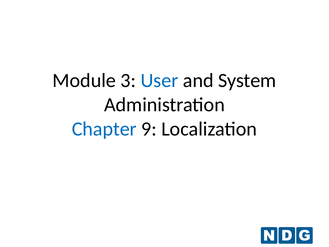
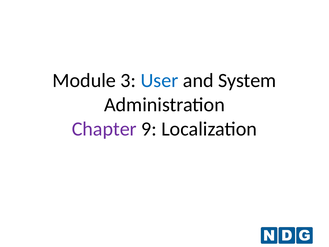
Chapter colour: blue -> purple
